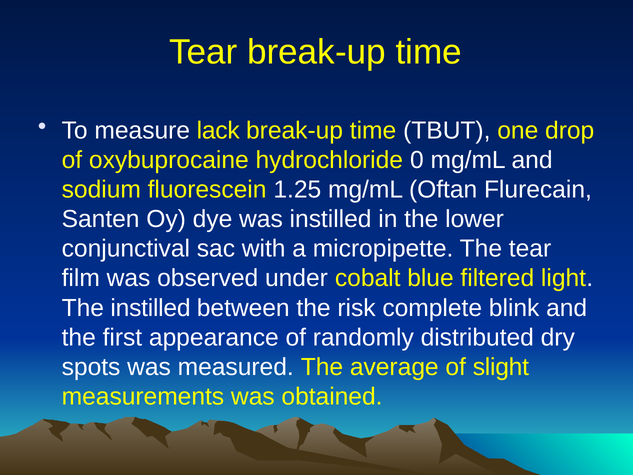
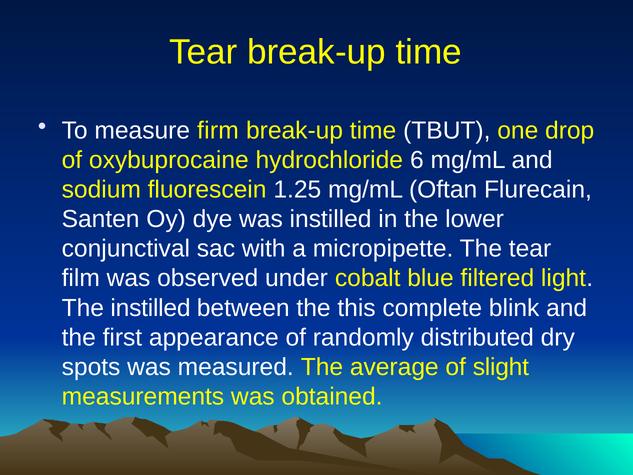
lack: lack -> firm
0: 0 -> 6
risk: risk -> this
